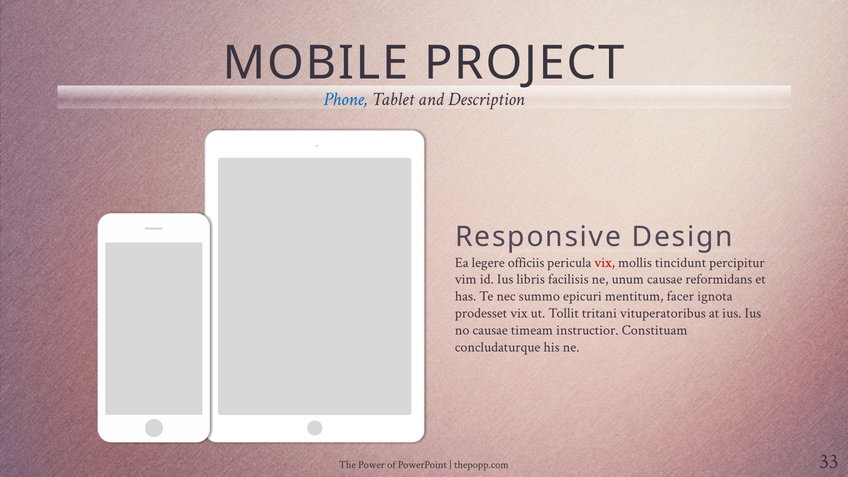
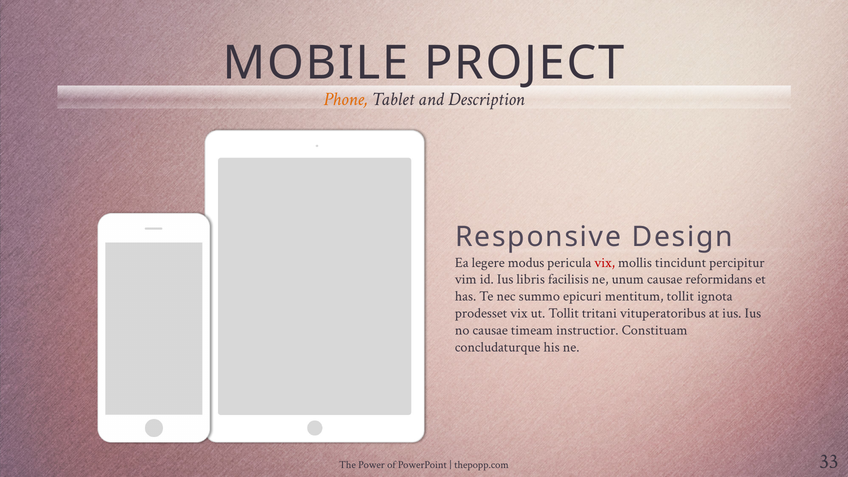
Phone colour: blue -> orange
officiis: officiis -> modus
mentitum facer: facer -> tollit
